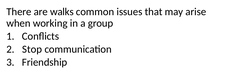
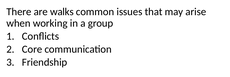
Stop: Stop -> Core
